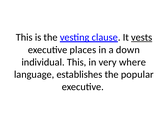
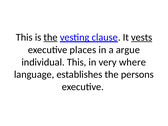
the at (51, 37) underline: none -> present
down: down -> argue
popular: popular -> persons
